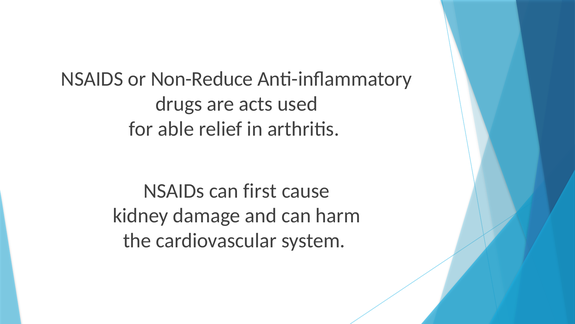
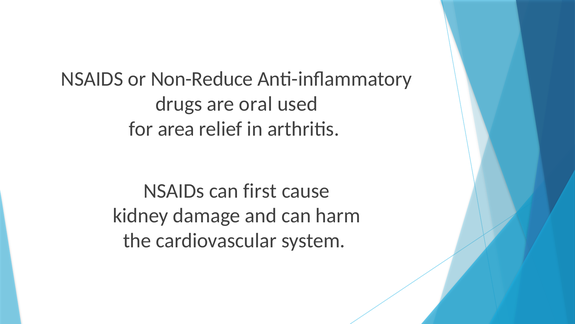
acts: acts -> oral
able: able -> area
